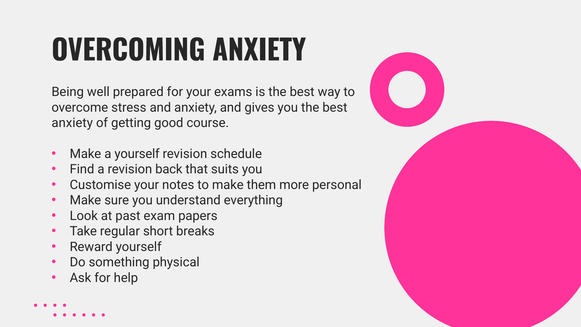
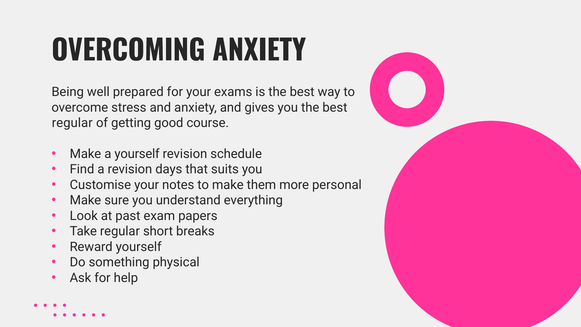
anxiety at (72, 123): anxiety -> regular
back: back -> days
